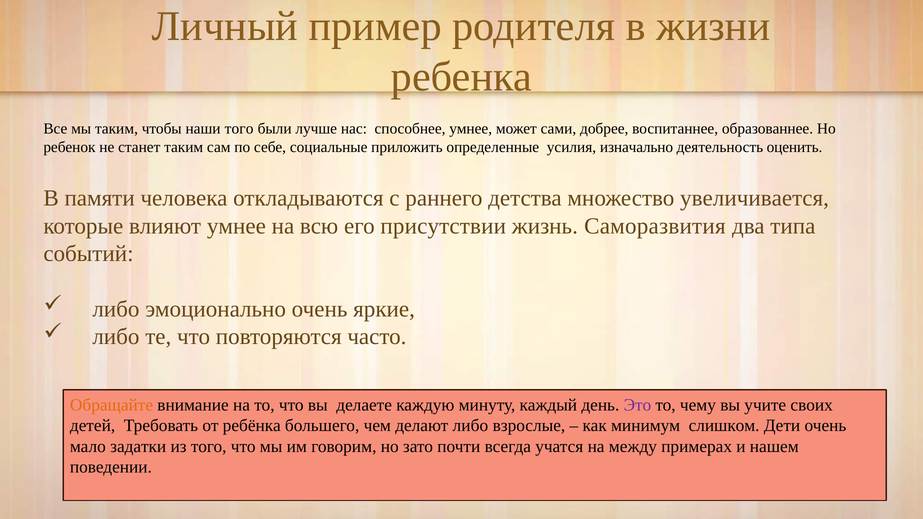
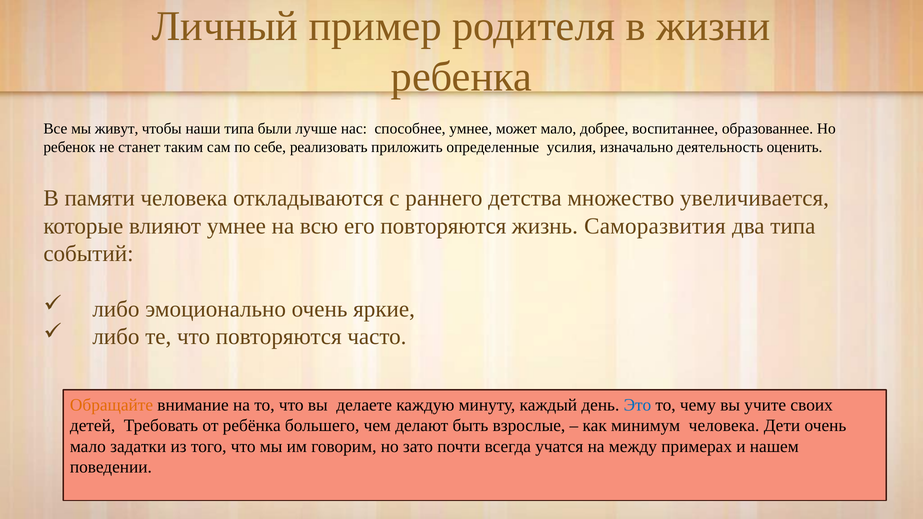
мы таким: таким -> живут
наши того: того -> типа
может сами: сами -> мало
социальные: социальные -> реализовать
его присутствии: присутствии -> повторяются
Это colour: purple -> blue
делают либо: либо -> быть
минимум слишком: слишком -> человека
